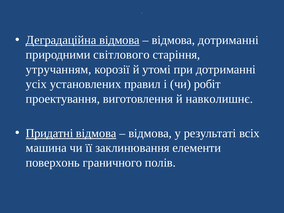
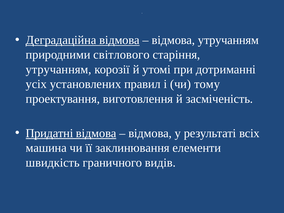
відмова дотриманні: дотриманні -> утручанням
робіт: робіт -> тому
навколишнє: навколишнє -> засміченість
поверхонь: поверхонь -> швидкість
полів: полів -> видів
